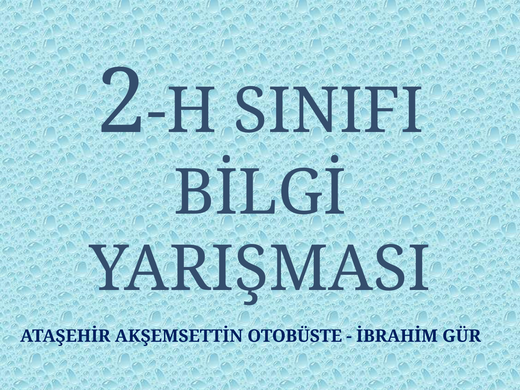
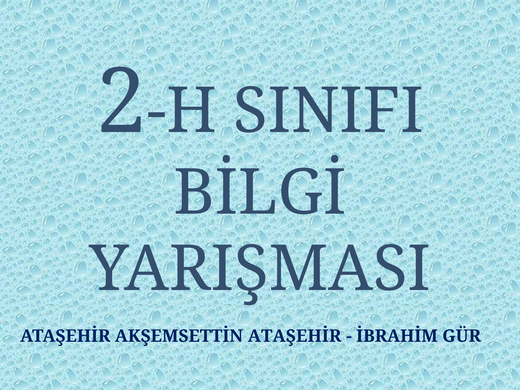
AKŞEMSETTİN OTOBÜSTE: OTOBÜSTE -> ATAŞEHİR
